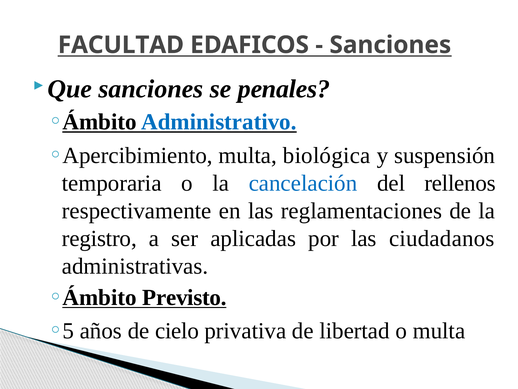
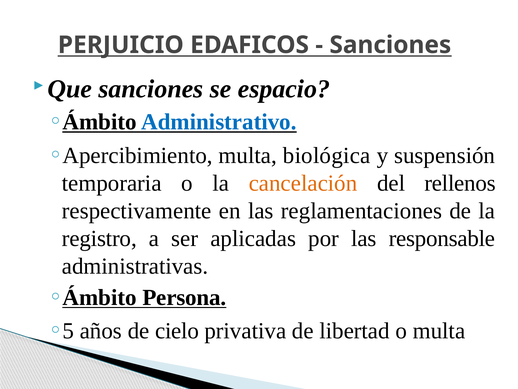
FACULTAD: FACULTAD -> PERJUICIO
penales: penales -> espacio
cancelación colour: blue -> orange
ciudadanos: ciudadanos -> responsable
Previsto: Previsto -> Persona
